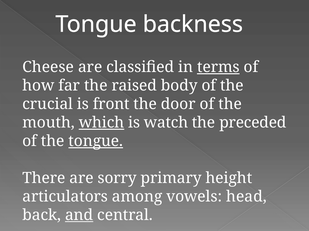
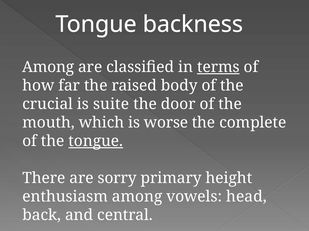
Cheese at (48, 67): Cheese -> Among
front: front -> suite
which underline: present -> none
watch: watch -> worse
preceded: preceded -> complete
articulators: articulators -> enthusiasm
and underline: present -> none
